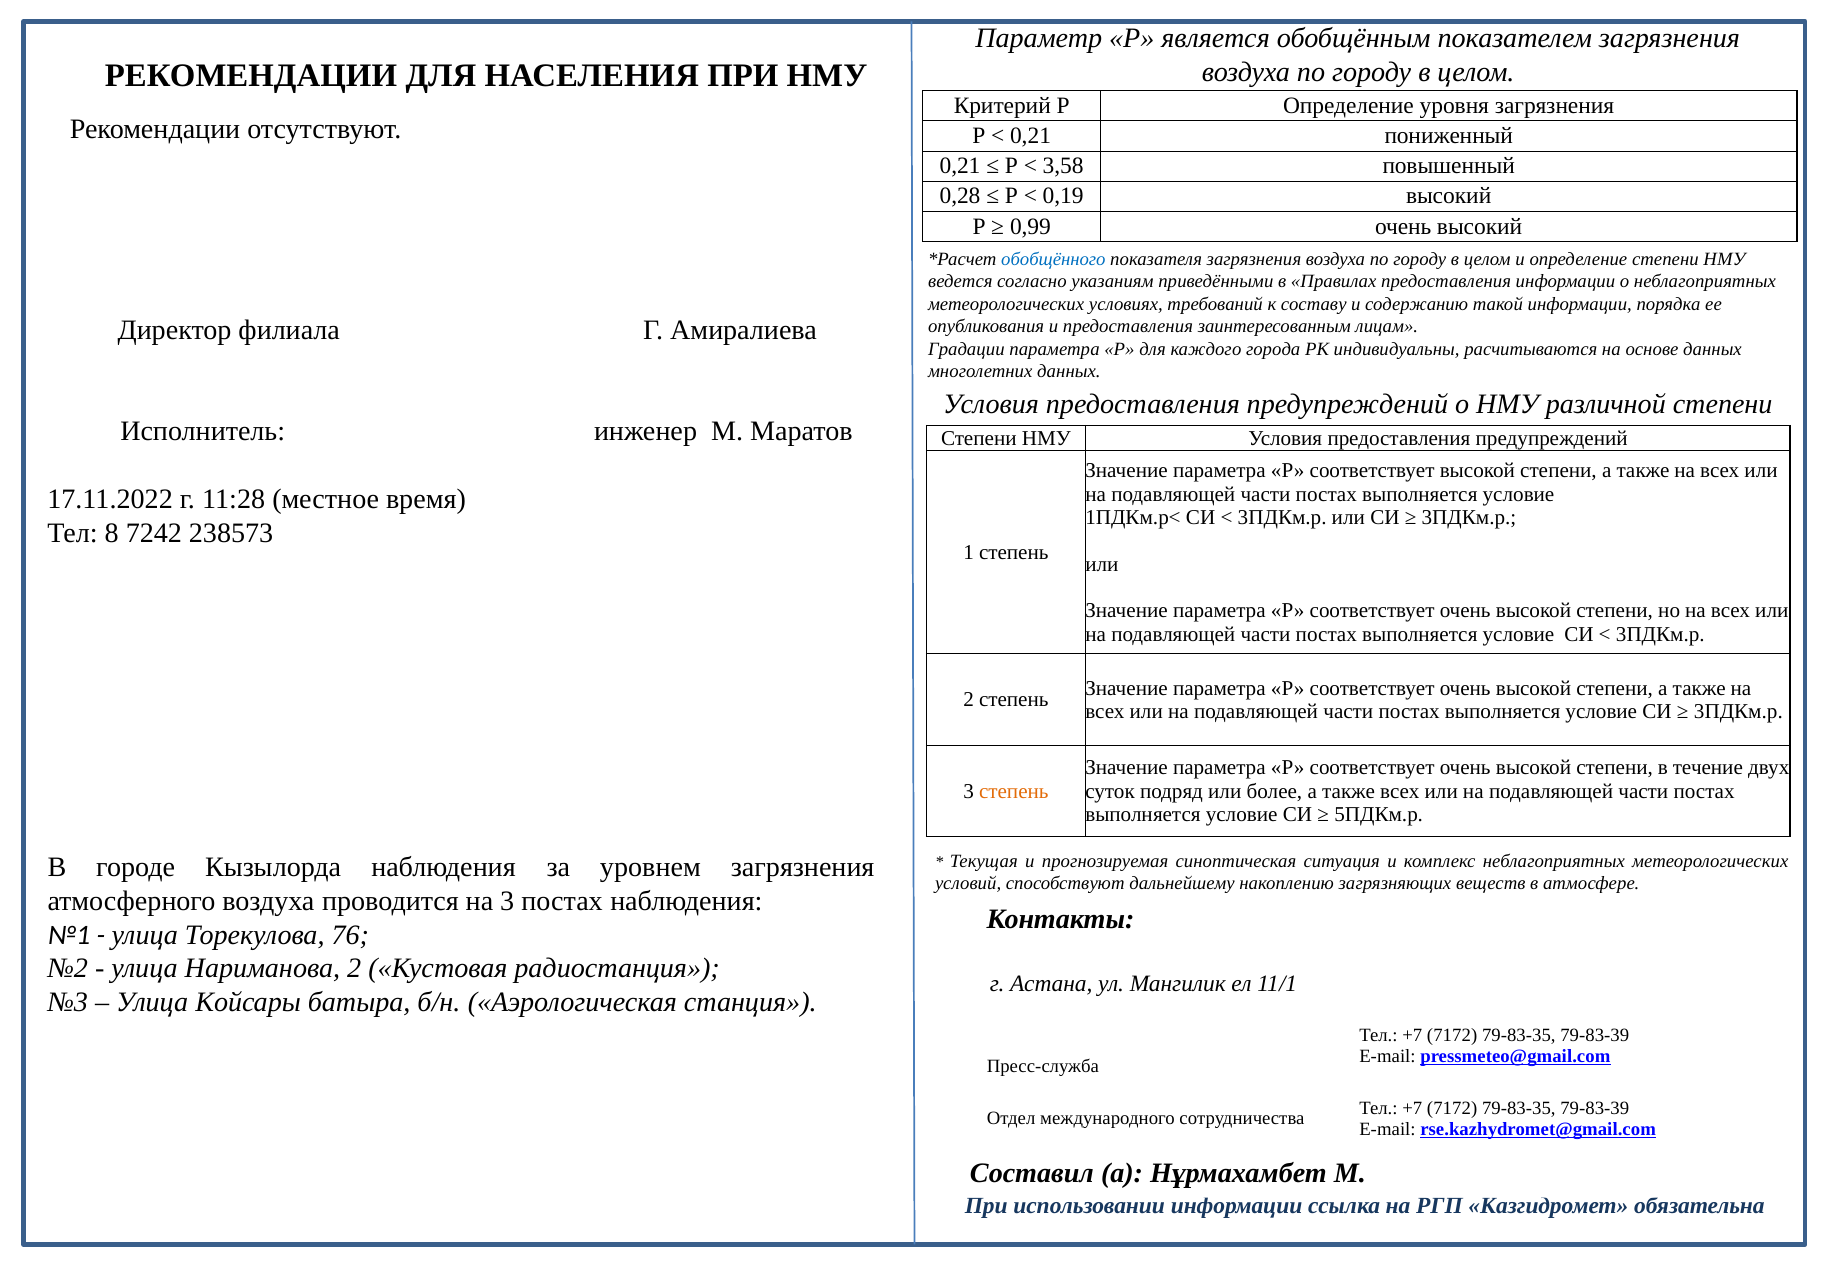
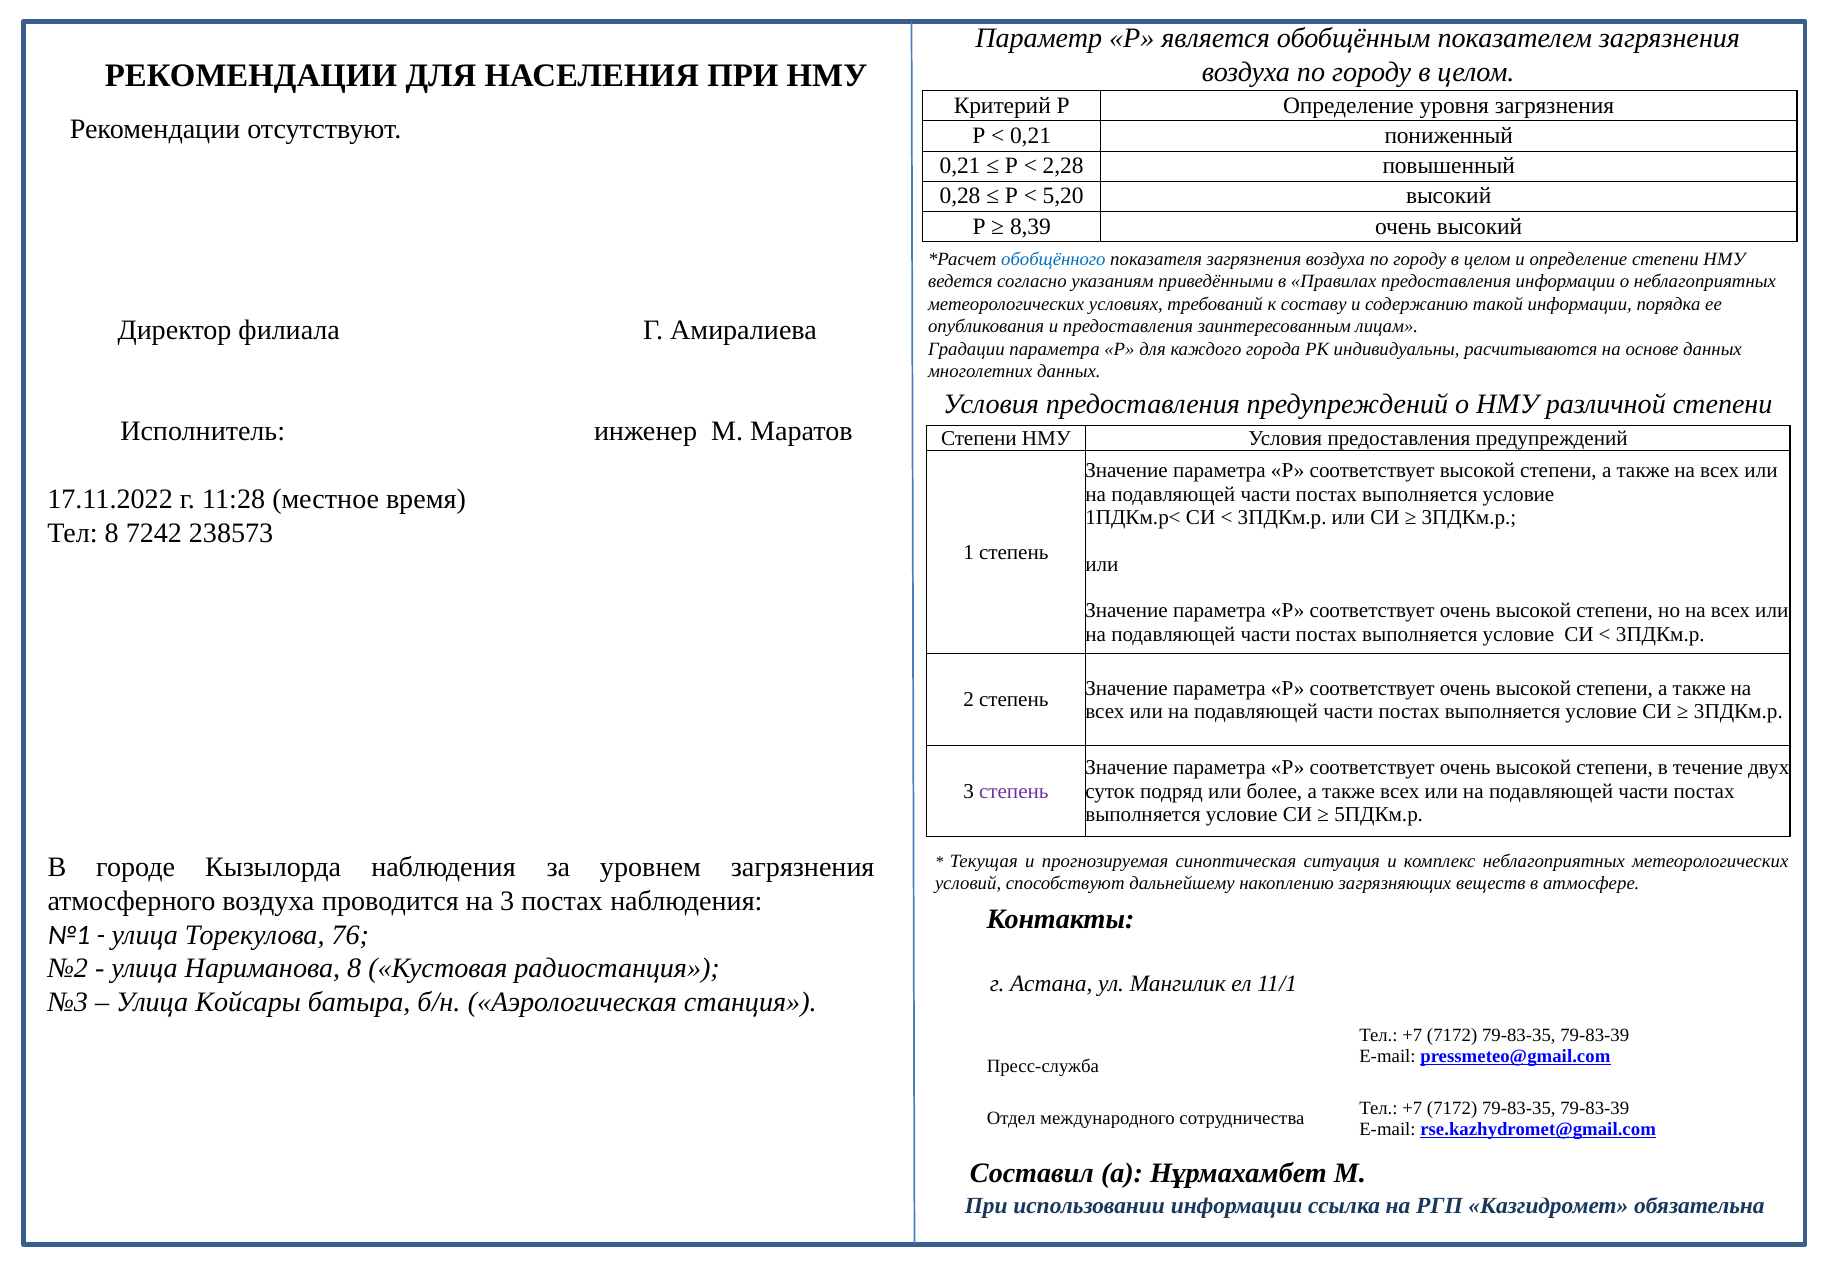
3,58: 3,58 -> 2,28
0,19: 0,19 -> 5,20
0,99: 0,99 -> 8,39
степень at (1014, 791) colour: orange -> purple
Нариманова 2: 2 -> 8
